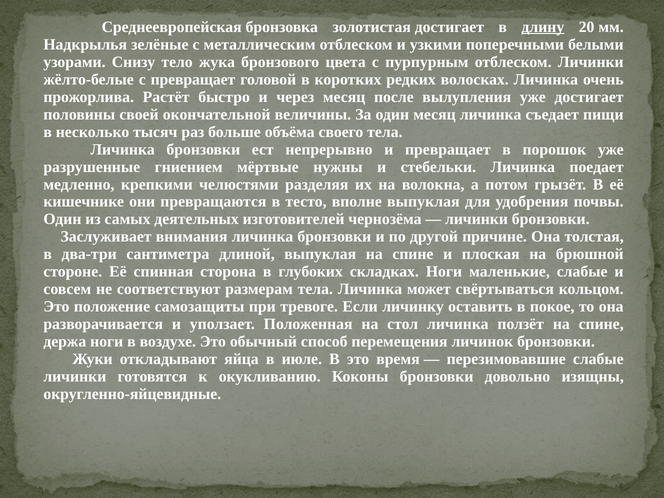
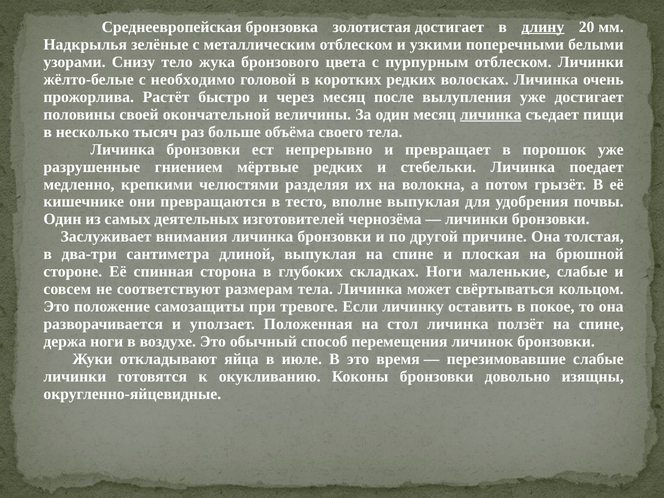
с превращает: превращает -> необходимо
личинка at (491, 114) underline: none -> present
мёртвые нужны: нужны -> редких
